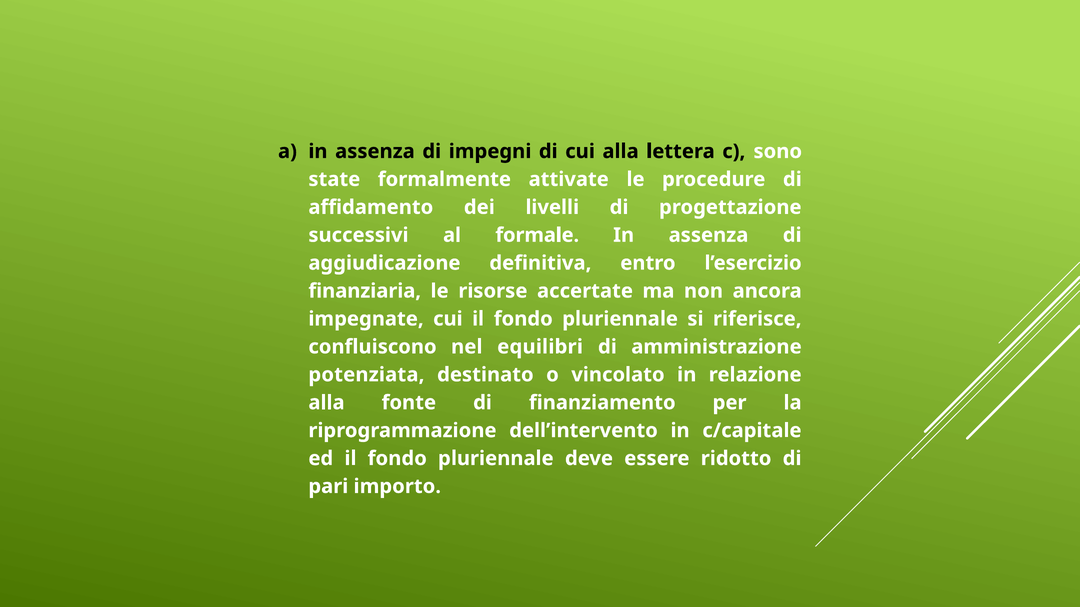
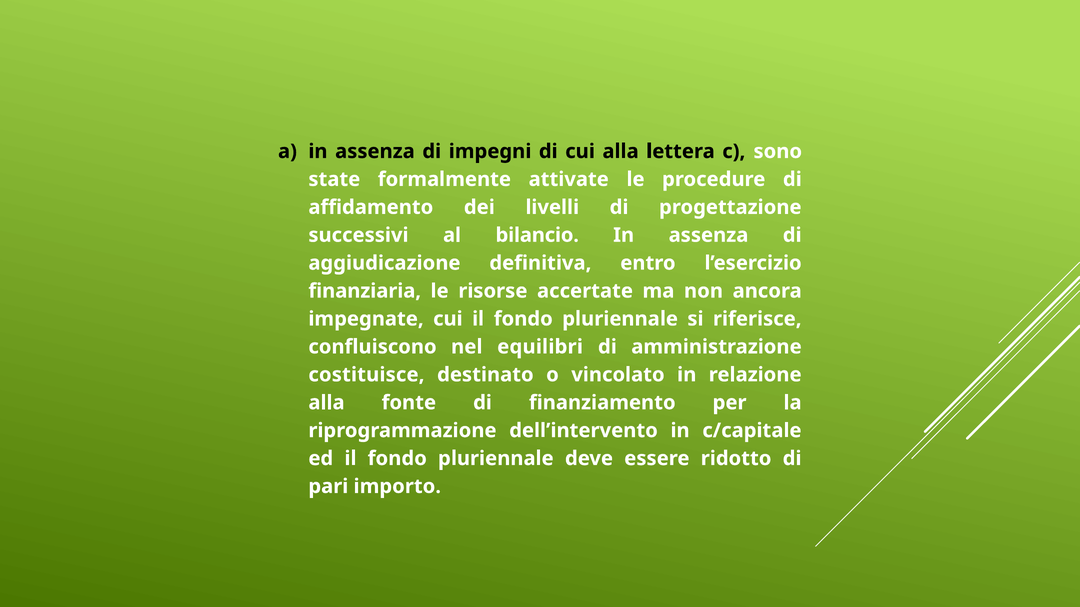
formale: formale -> bilancio
potenziata: potenziata -> costituisce
